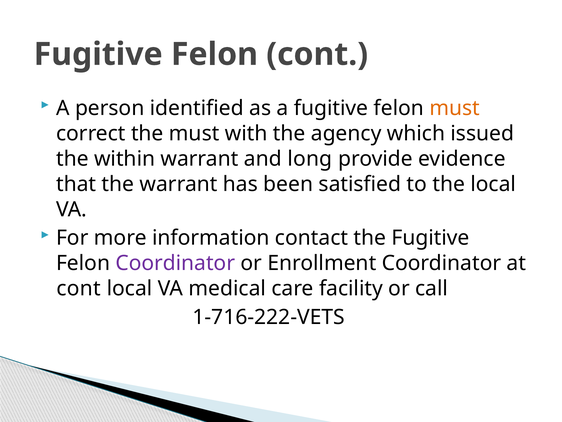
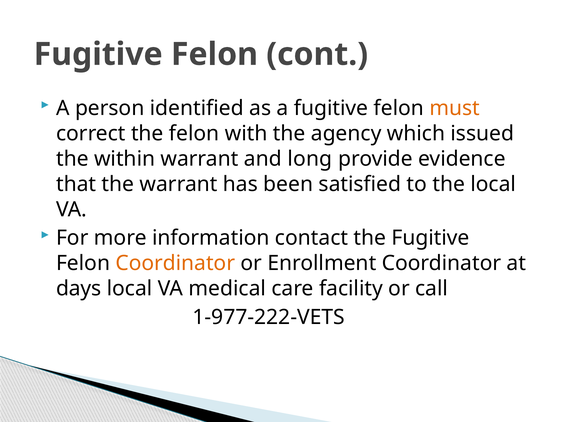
the must: must -> felon
Coordinator at (175, 263) colour: purple -> orange
cont at (79, 288): cont -> days
1-716-222-VETS: 1-716-222-VETS -> 1-977-222-VETS
